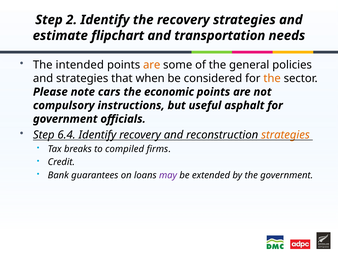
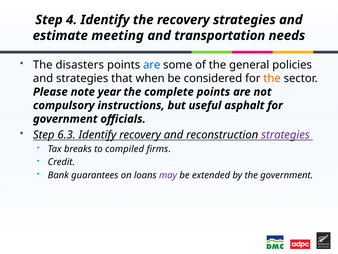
2: 2 -> 4
flipchart: flipchart -> meeting
intended: intended -> disasters
are at (152, 65) colour: orange -> blue
cars: cars -> year
economic: economic -> complete
6.4: 6.4 -> 6.3
strategies at (285, 135) colour: orange -> purple
